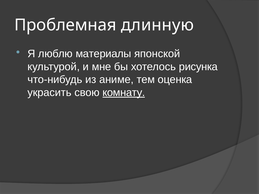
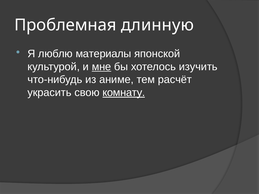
мне underline: none -> present
рисунка: рисунка -> изучить
оценка: оценка -> расчёт
